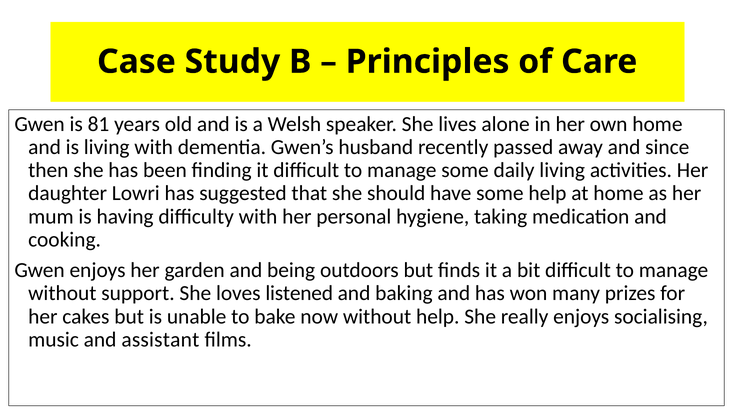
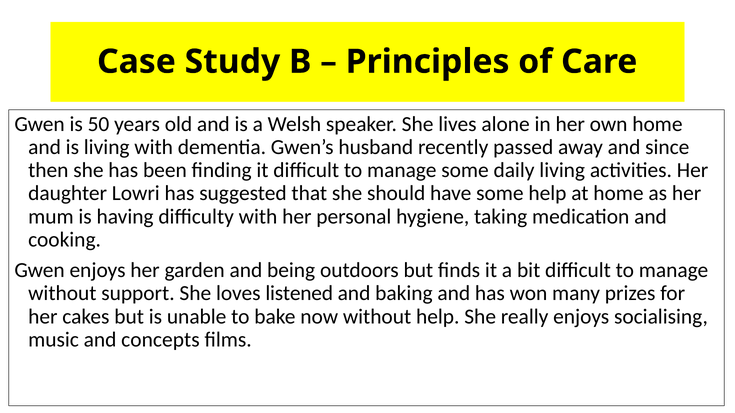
81: 81 -> 50
assistant: assistant -> concepts
